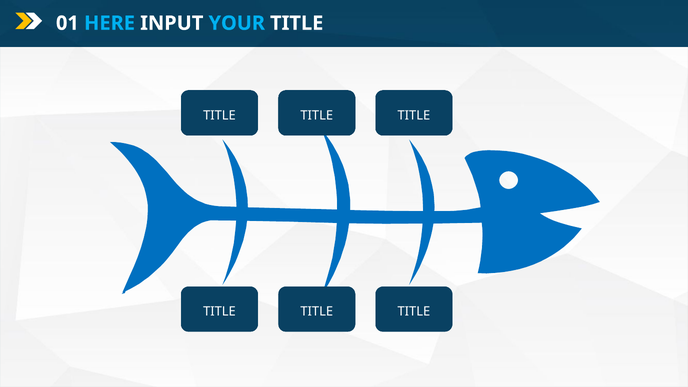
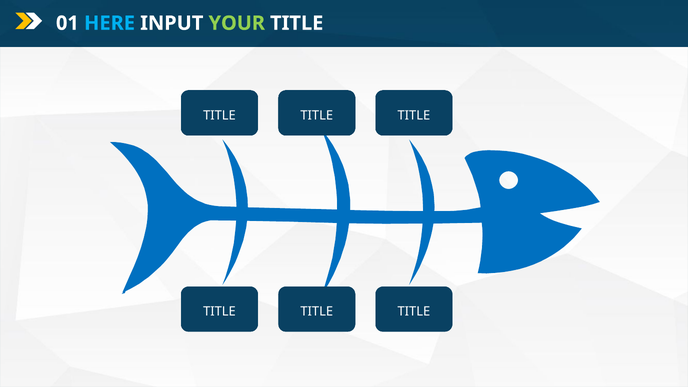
YOUR colour: light blue -> light green
